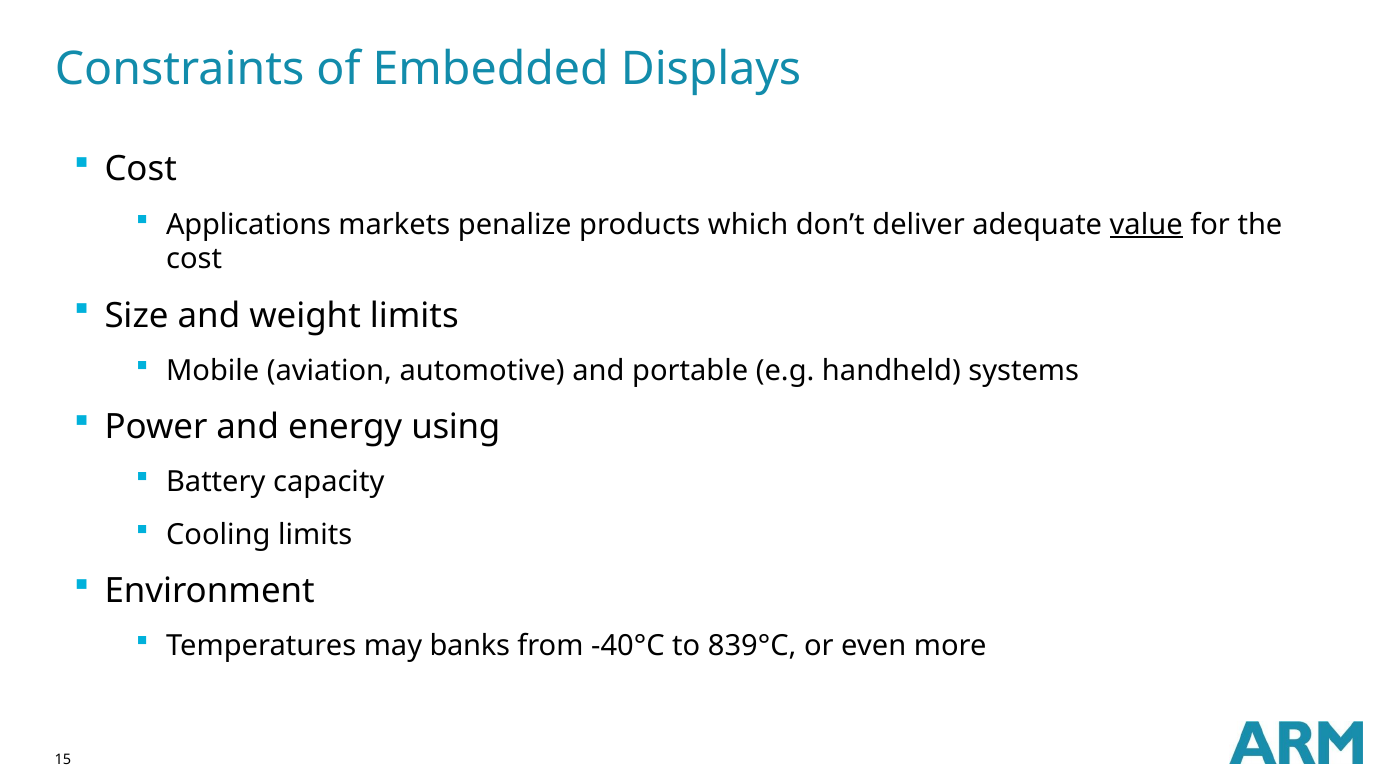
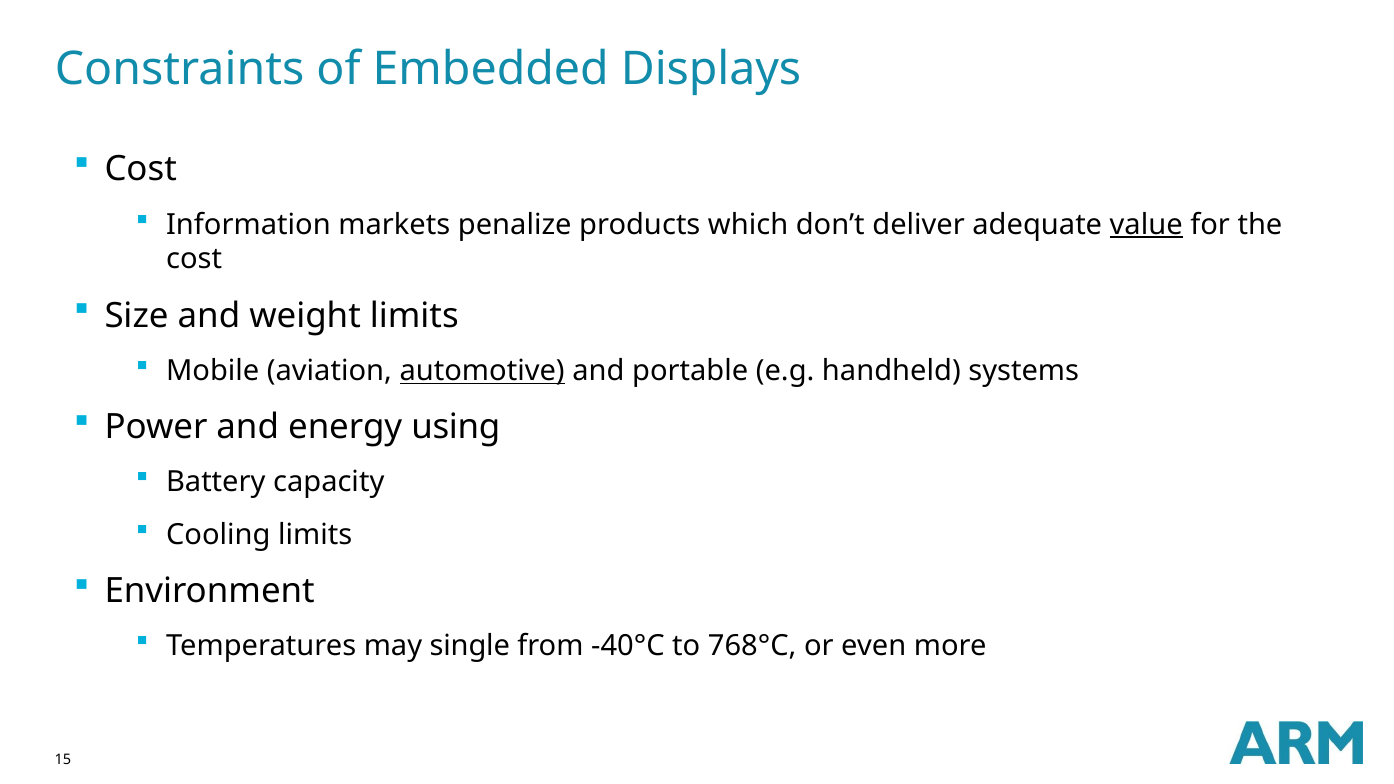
Applications: Applications -> Information
automotive underline: none -> present
banks: banks -> single
839°C: 839°C -> 768°C
